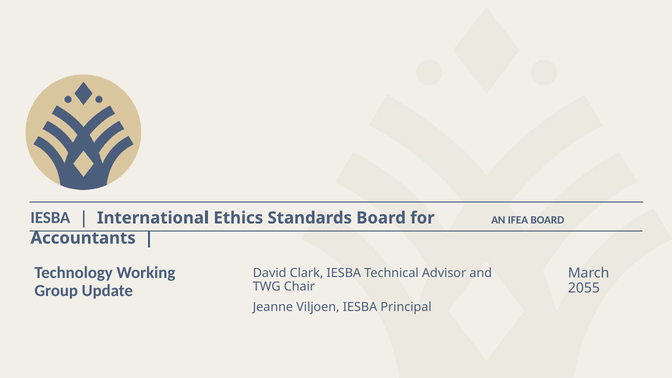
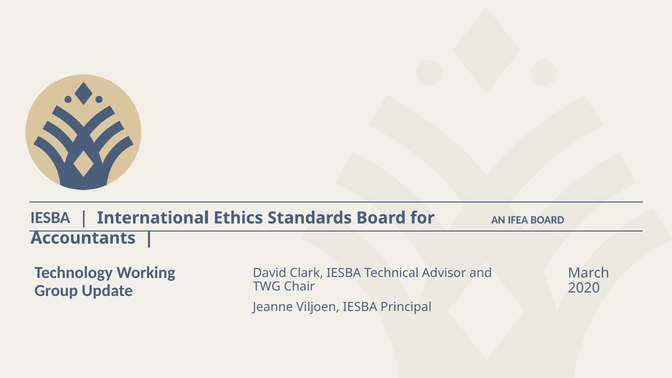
2055: 2055 -> 2020
